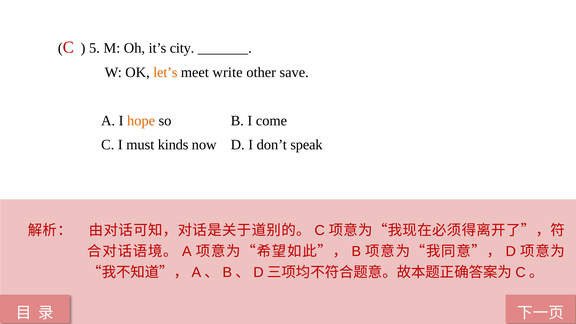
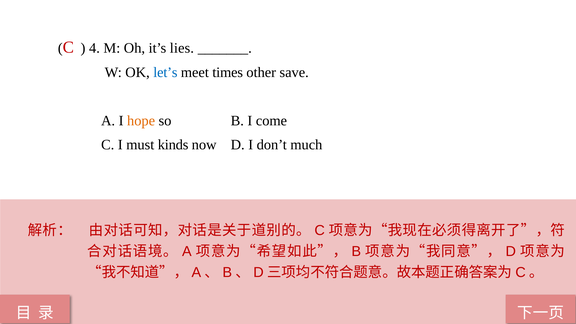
5: 5 -> 4
city: city -> lies
let’s colour: orange -> blue
write: write -> times
speak: speak -> much
